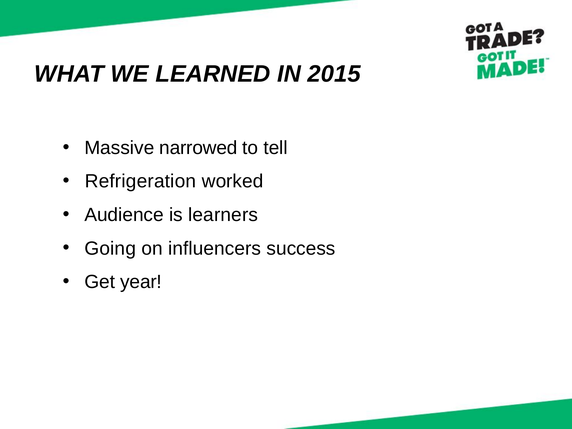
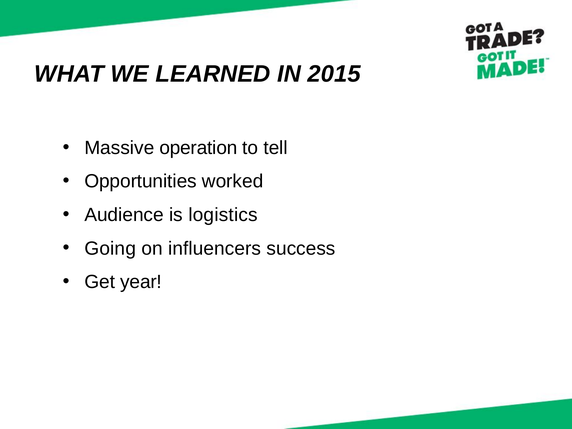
narrowed: narrowed -> operation
Refrigeration: Refrigeration -> Opportunities
learners: learners -> logistics
